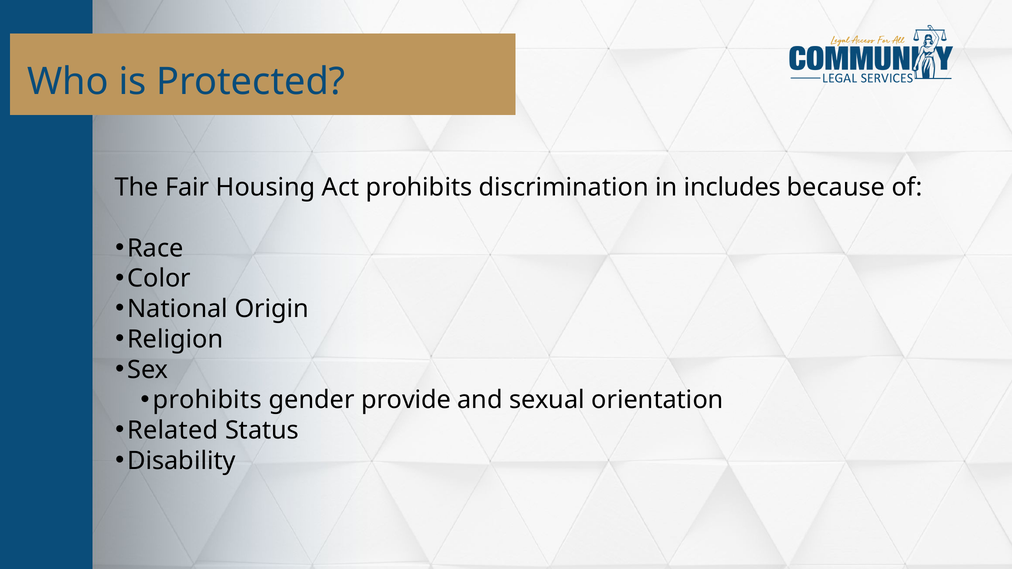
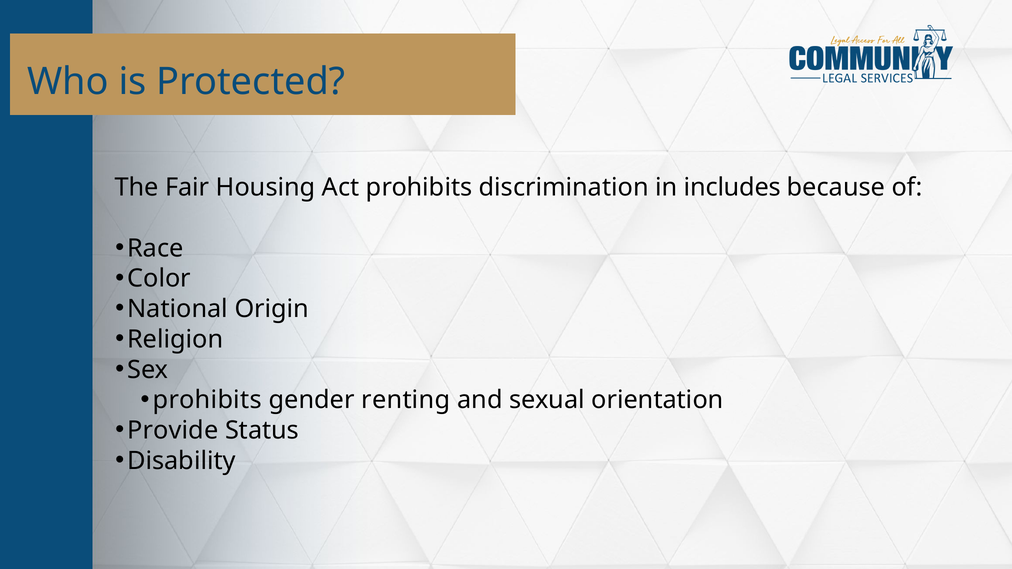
provide: provide -> renting
Related: Related -> Provide
